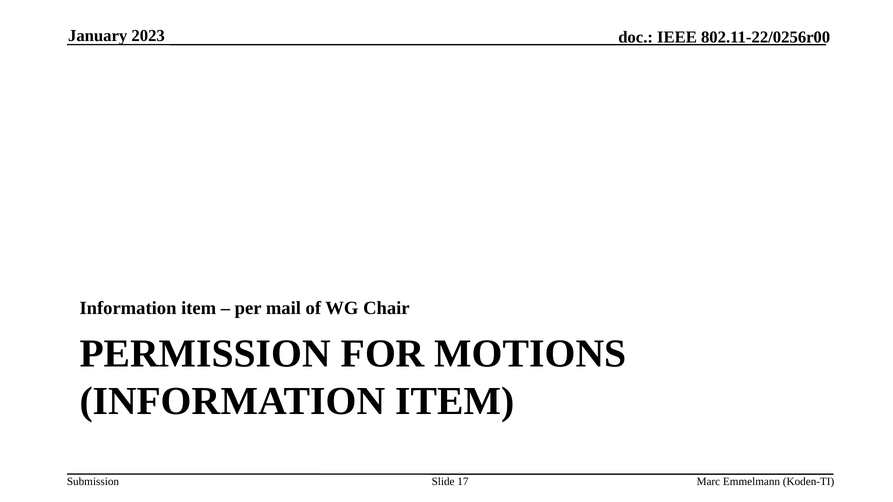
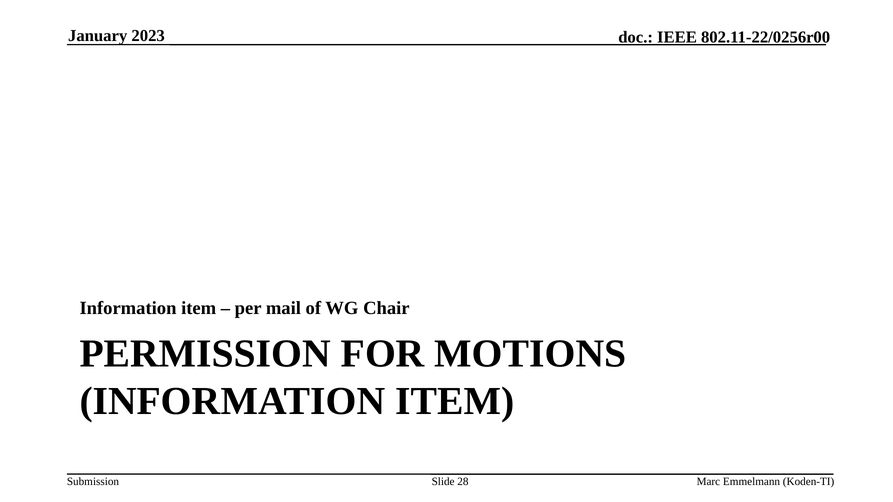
17: 17 -> 28
